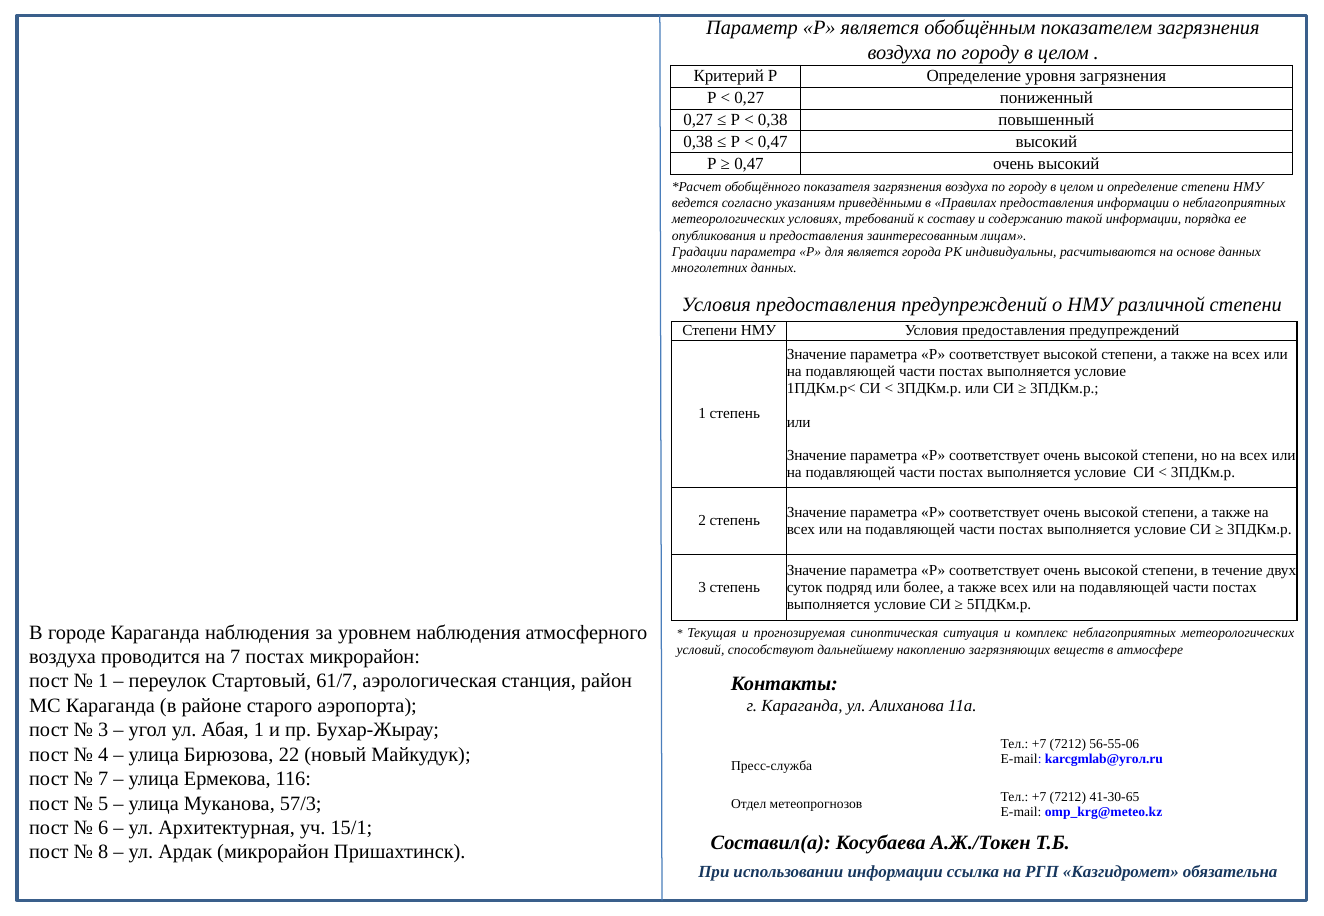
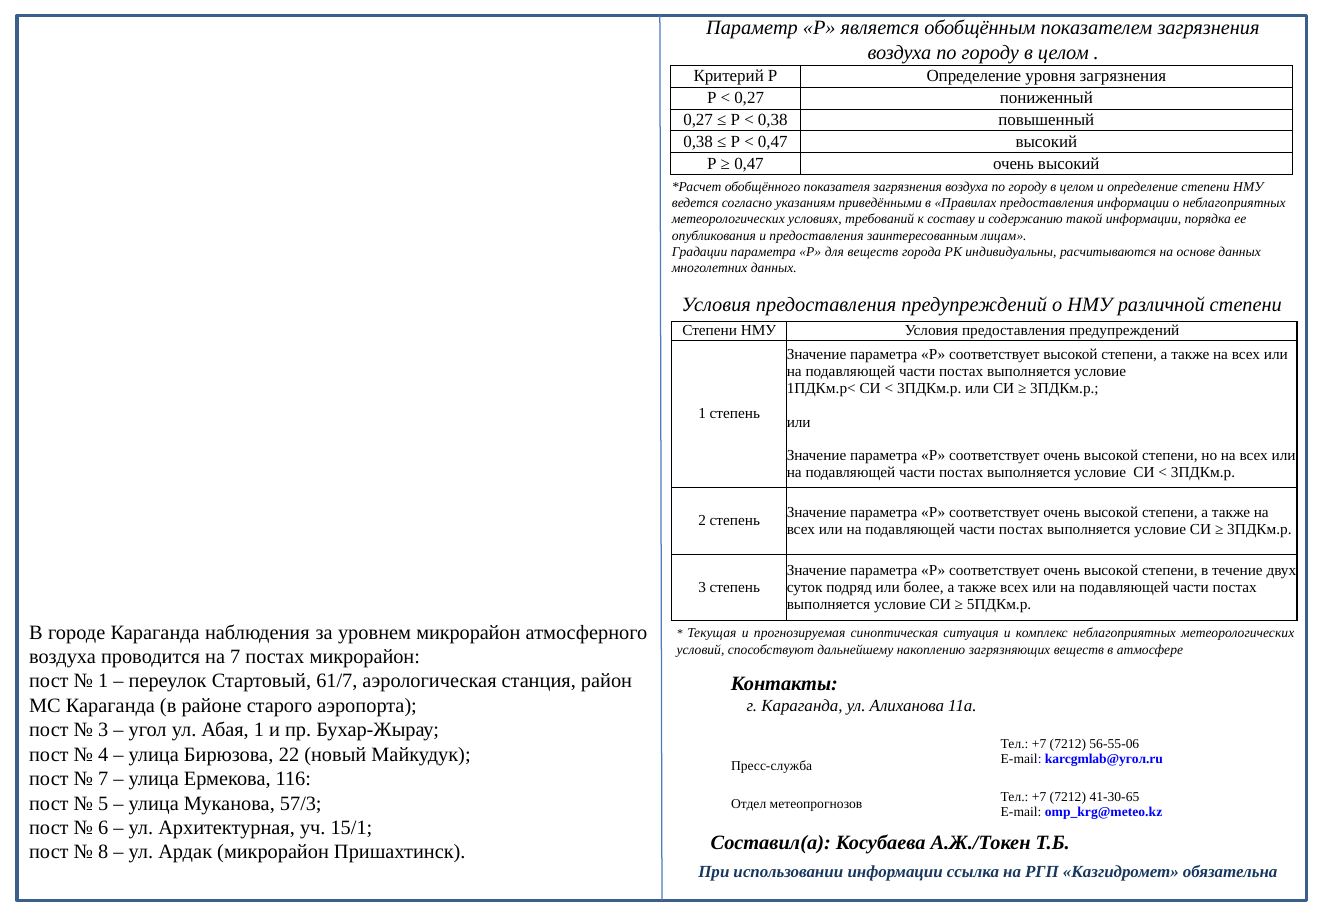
для является: является -> веществ
уровнем наблюдения: наблюдения -> микрорайон
